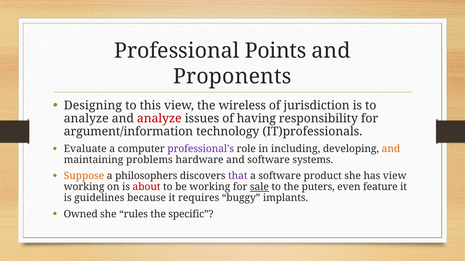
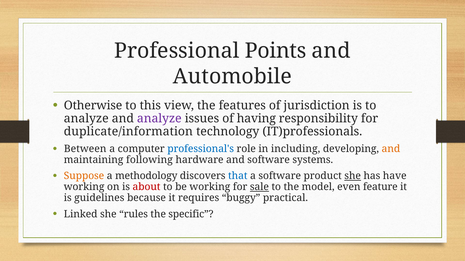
Proponents: Proponents -> Automobile
Designing: Designing -> Otherwise
wireless: wireless -> features
analyze at (159, 119) colour: red -> purple
argument/information: argument/information -> duplicate/information
Evaluate: Evaluate -> Between
professional's colour: purple -> blue
problems: problems -> following
philosophers: philosophers -> methodology
that colour: purple -> blue
she at (353, 176) underline: none -> present
has view: view -> have
puters: puters -> model
implants: implants -> practical
Owned: Owned -> Linked
